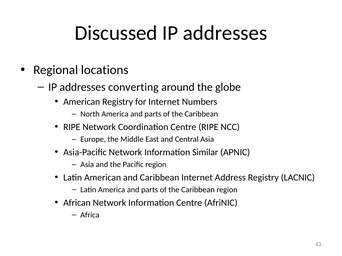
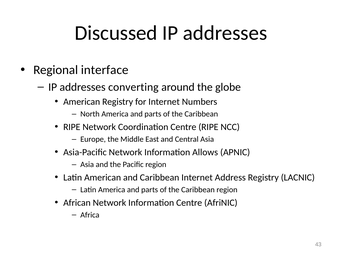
locations: locations -> interface
Similar: Similar -> Allows
